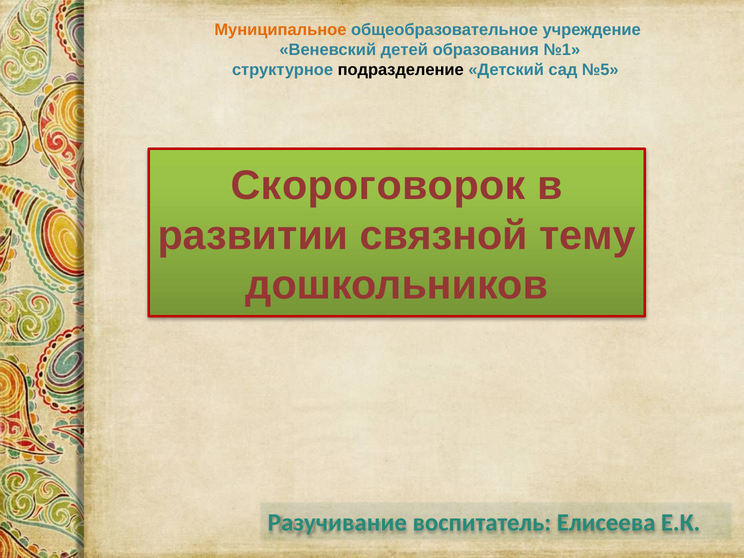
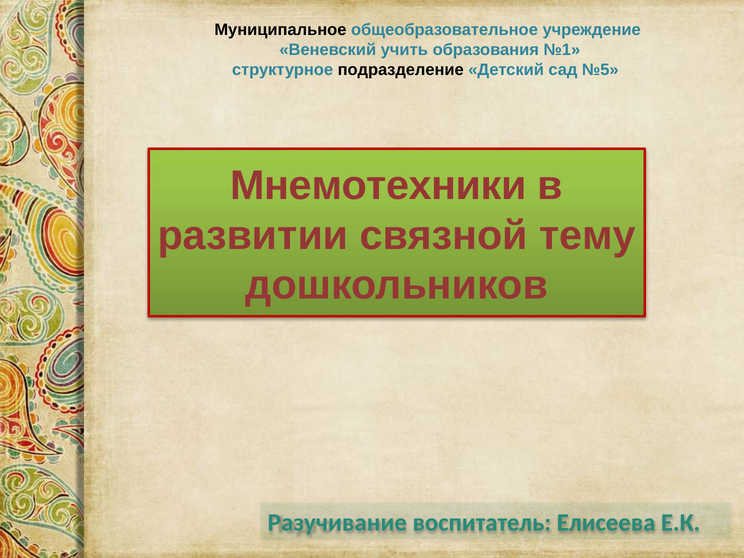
Муниципальное colour: orange -> black
детей: детей -> учить
Скороговорок: Скороговорок -> Мнемотехники
